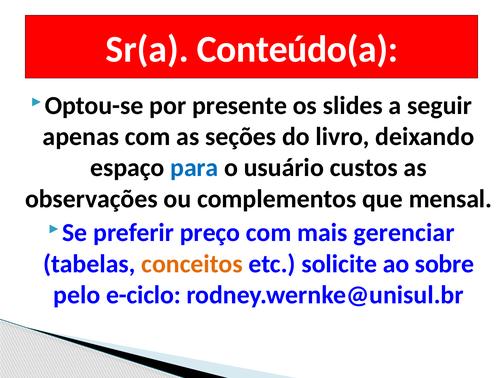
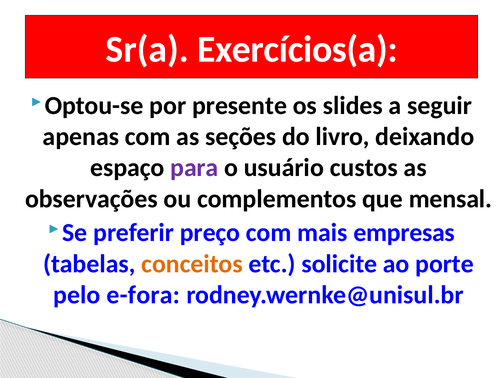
Conteúdo(a: Conteúdo(a -> Exercícios(a
para colour: blue -> purple
gerenciar: gerenciar -> empresas
sobre: sobre -> porte
e-ciclo: e-ciclo -> e-fora
